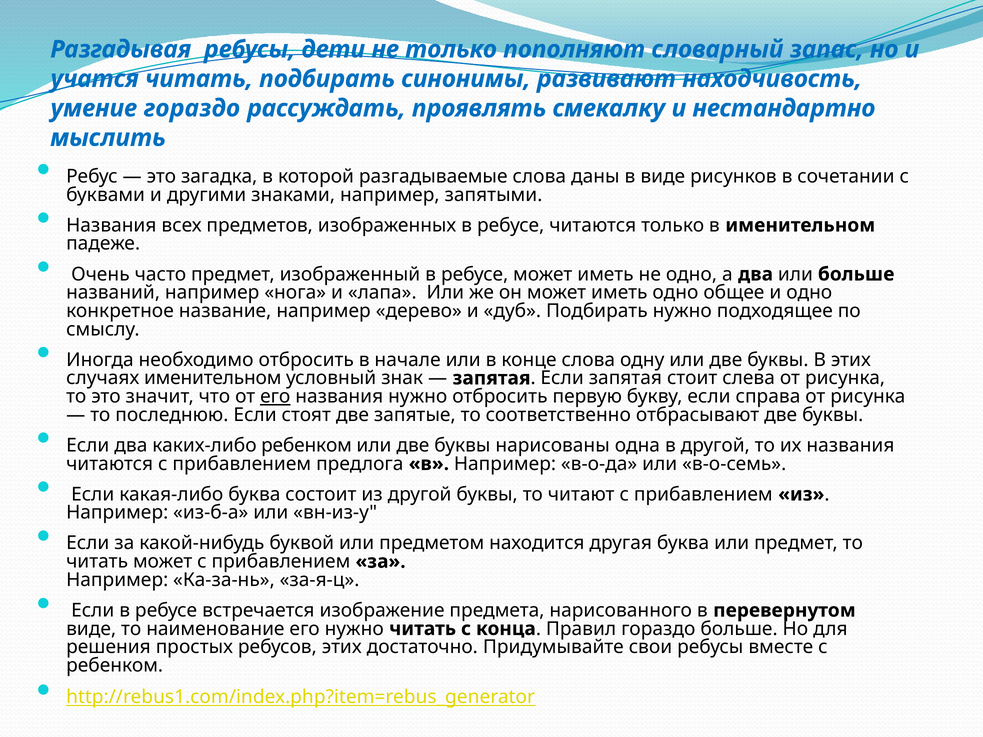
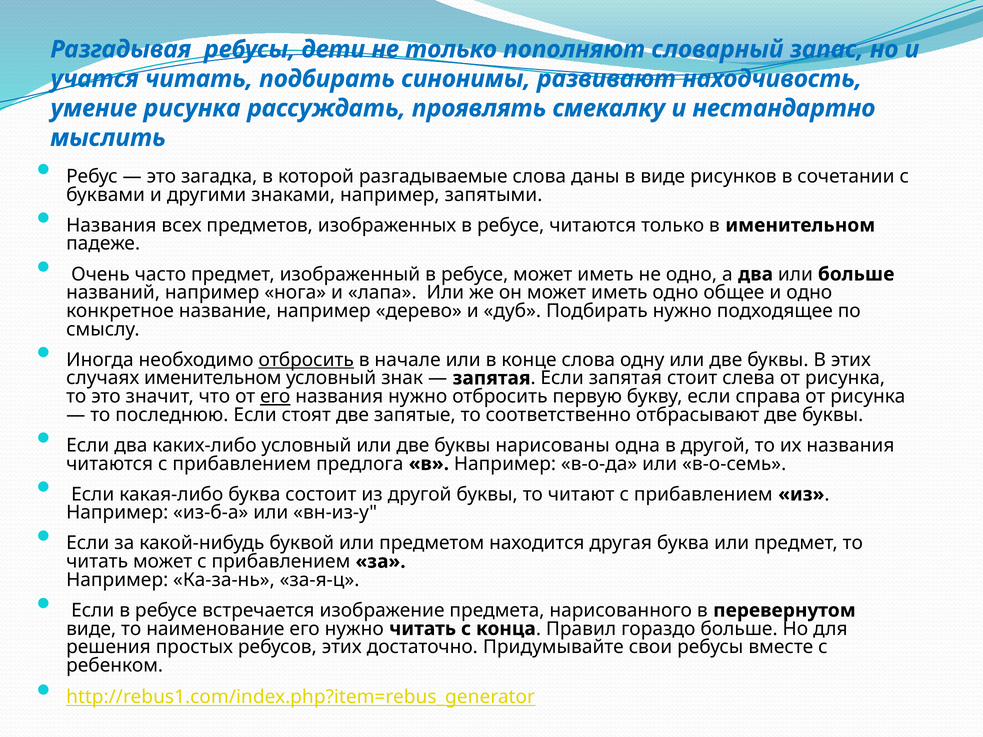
умение гораздо: гораздо -> рисунка
отбросить at (306, 360) underline: none -> present
каких-либо ребенком: ребенком -> условный
